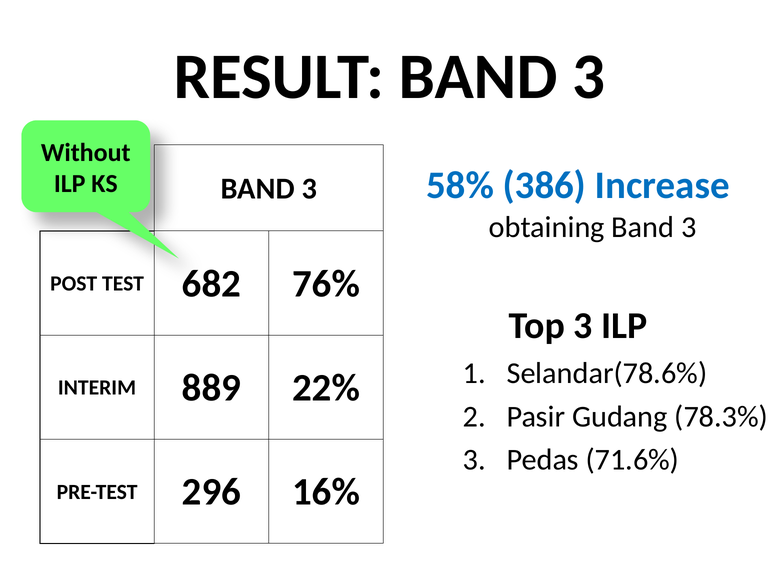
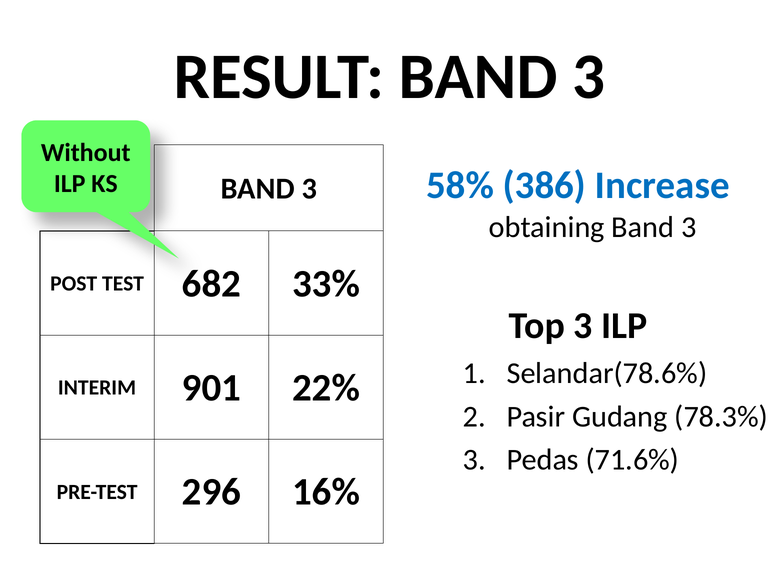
76%: 76% -> 33%
889: 889 -> 901
